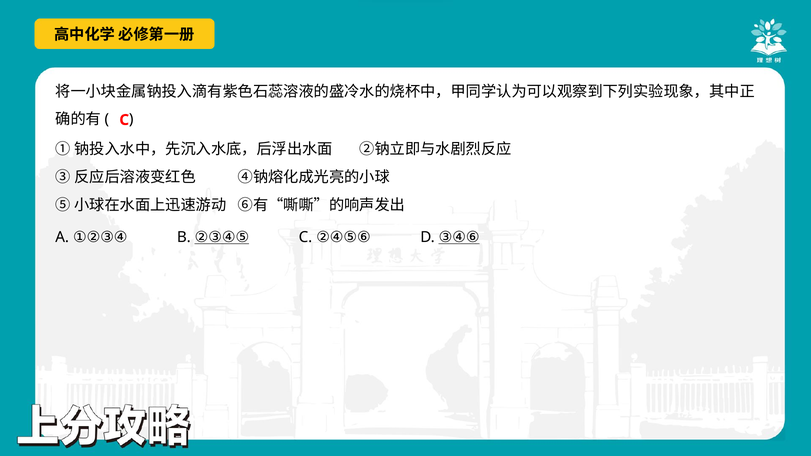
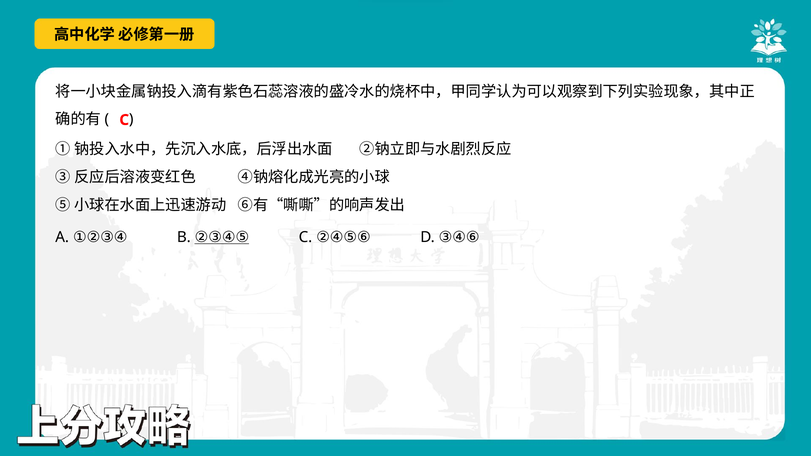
③④⑥ underline: present -> none
